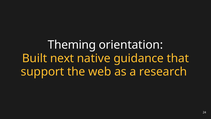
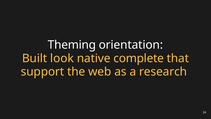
next: next -> look
guidance: guidance -> complete
